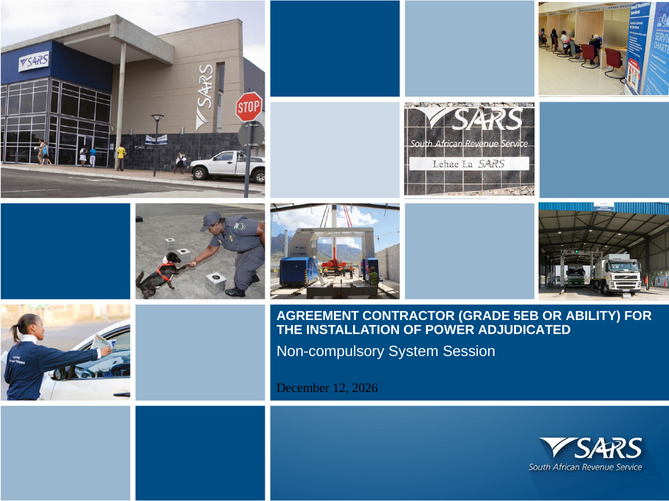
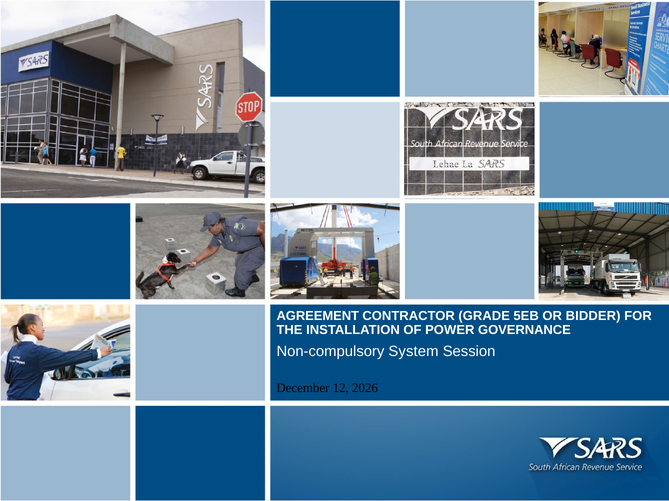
ABILITY: ABILITY -> BIDDER
ADJUDICATED: ADJUDICATED -> GOVERNANCE
